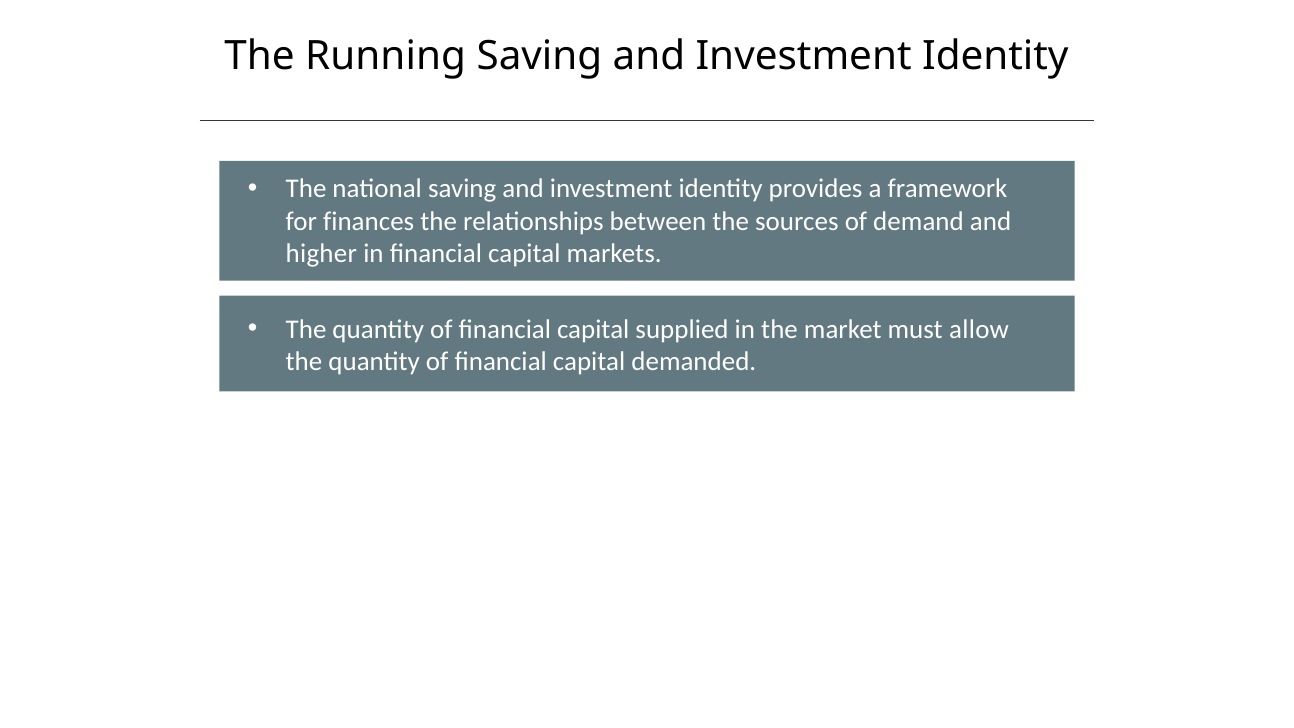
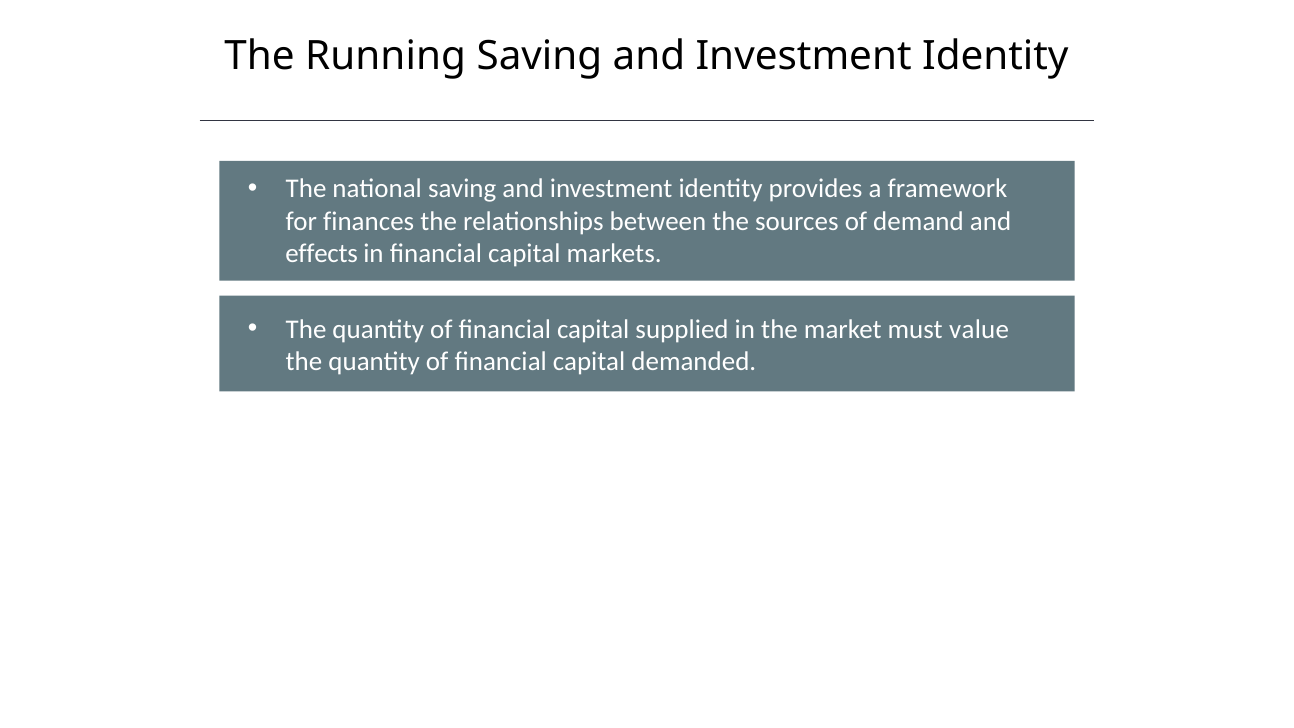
higher: higher -> effects
allow: allow -> value
